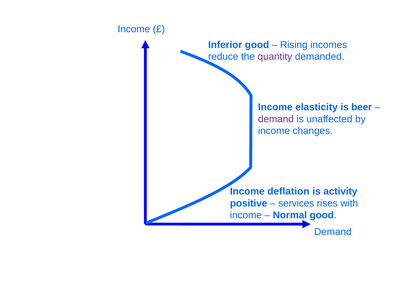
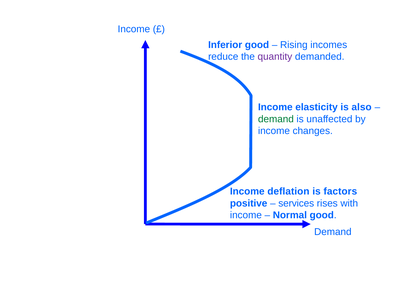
beer: beer -> also
demand at (276, 119) colour: purple -> green
activity: activity -> factors
